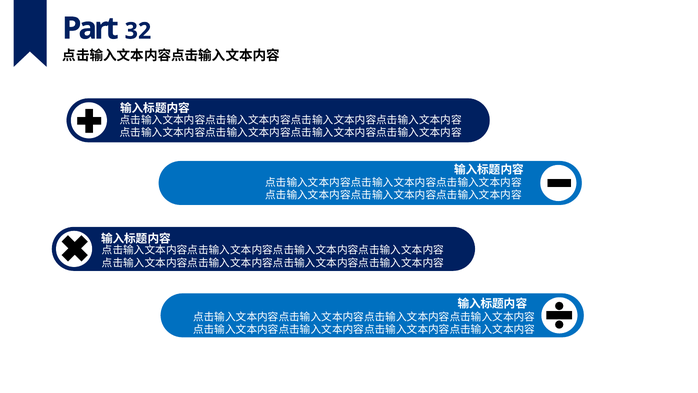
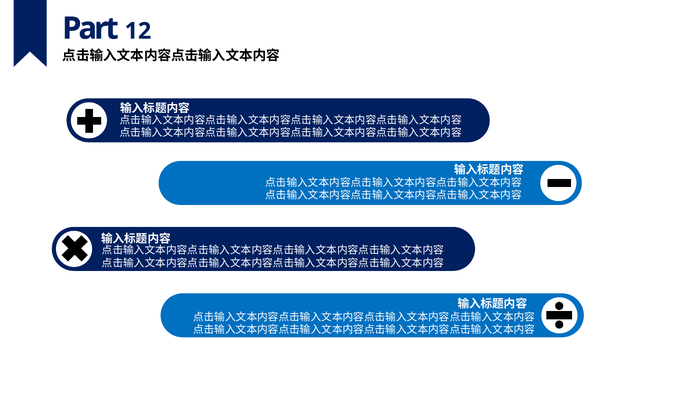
32: 32 -> 12
